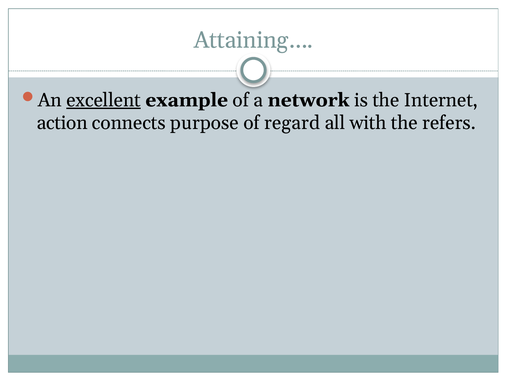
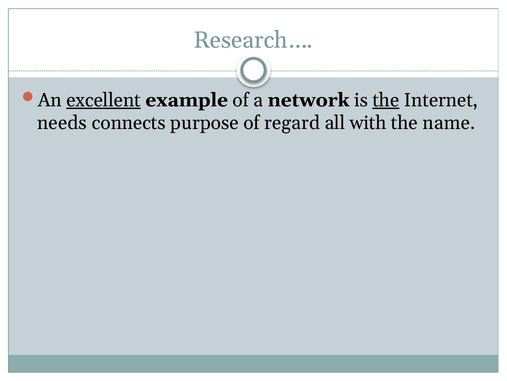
Attaining…: Attaining… -> Research…
the at (386, 100) underline: none -> present
action: action -> needs
refers: refers -> name
